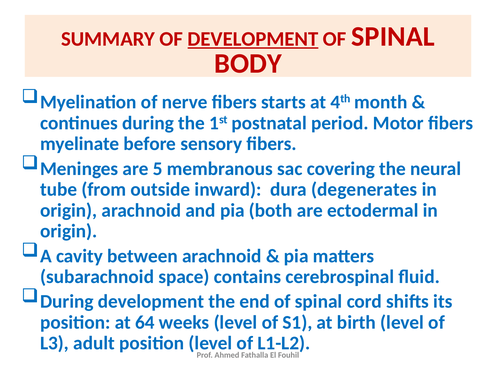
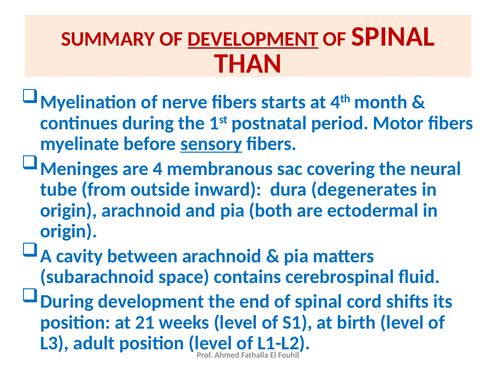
BODY: BODY -> THAN
sensory underline: none -> present
5: 5 -> 4
64: 64 -> 21
